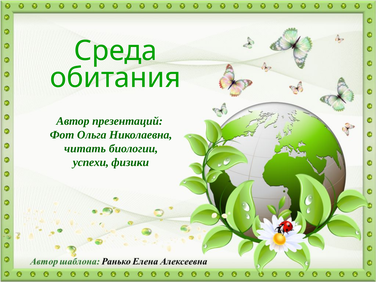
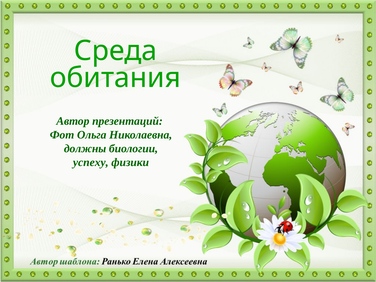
читать: читать -> должны
успехи: успехи -> успеху
